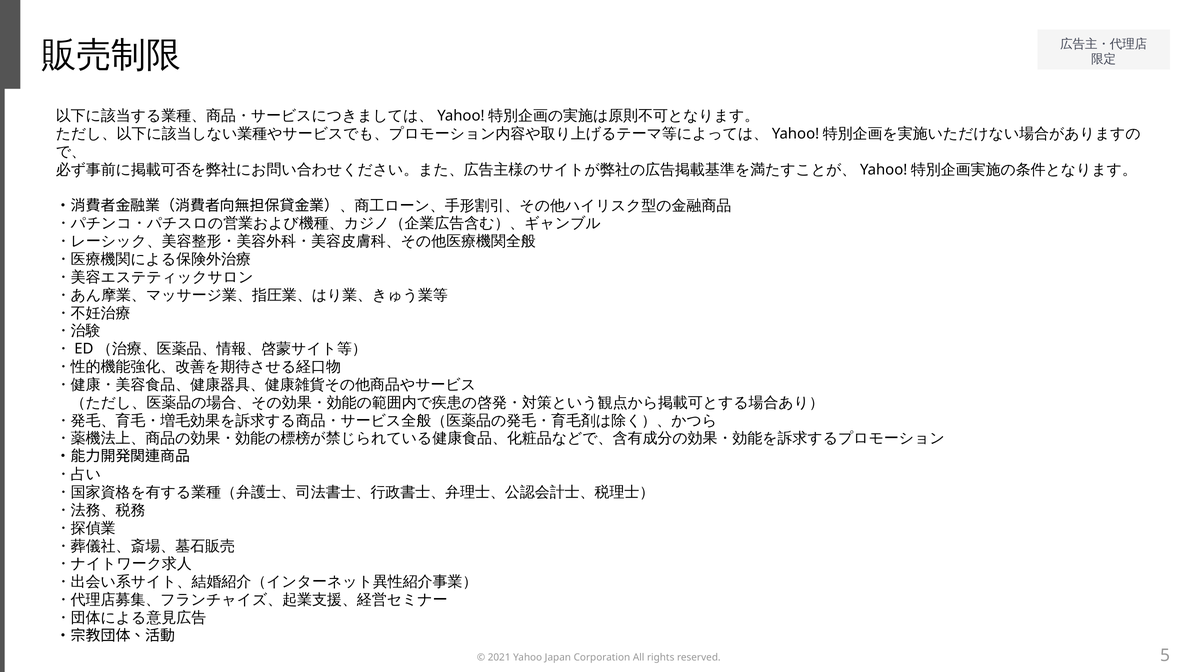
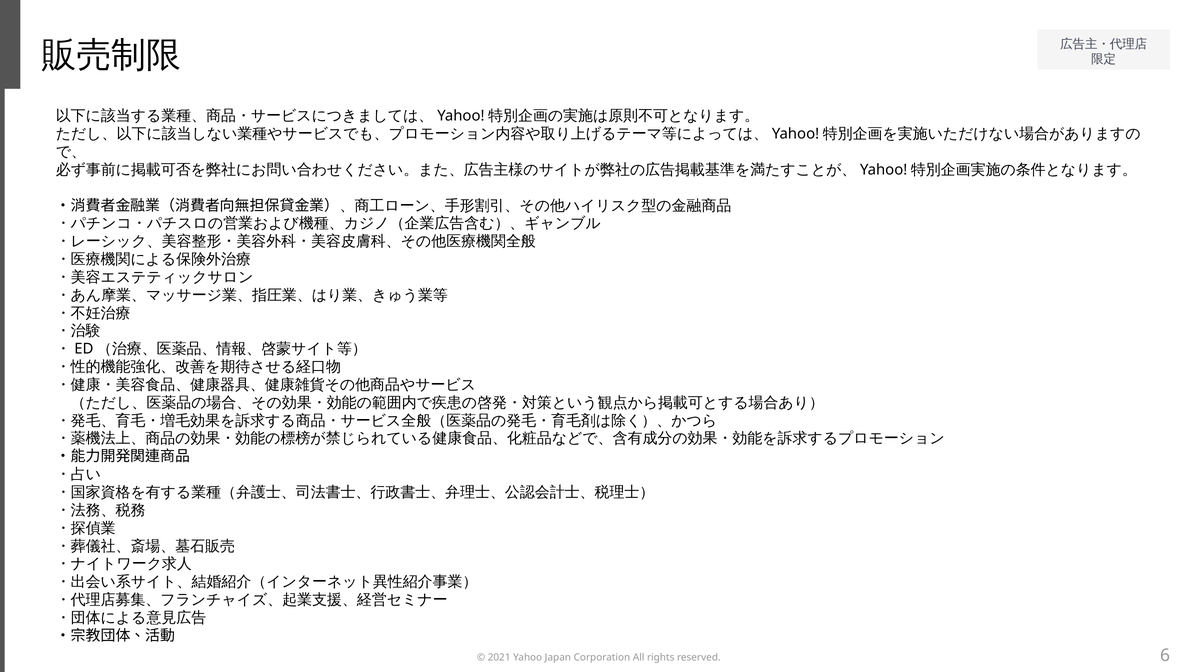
5: 5 -> 6
